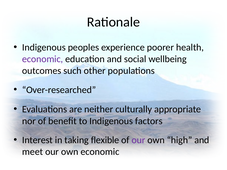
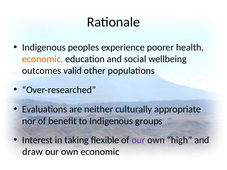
economic at (43, 59) colour: purple -> orange
such: such -> valid
factors: factors -> groups
meet: meet -> draw
